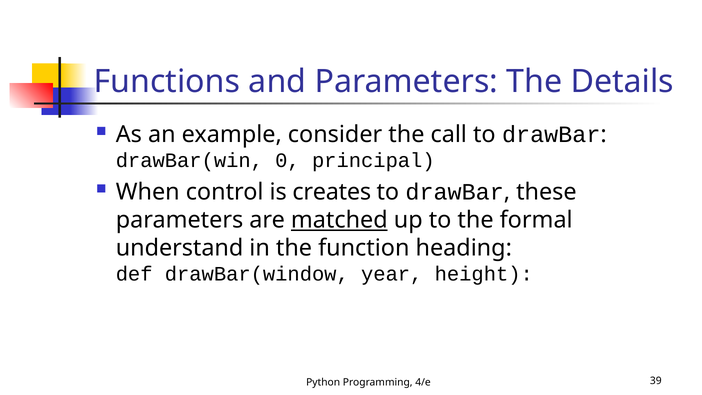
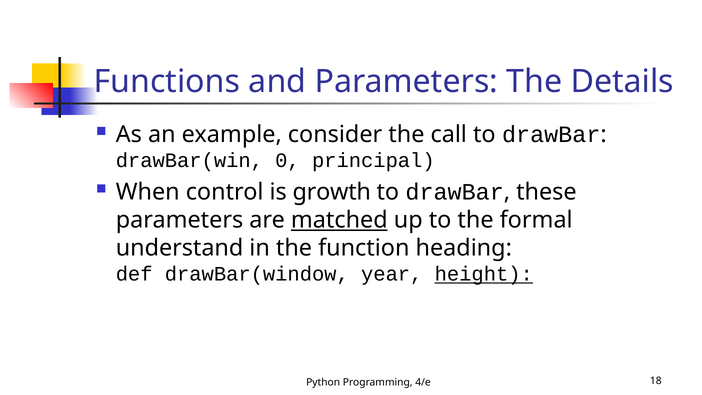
creates: creates -> growth
height underline: none -> present
39: 39 -> 18
